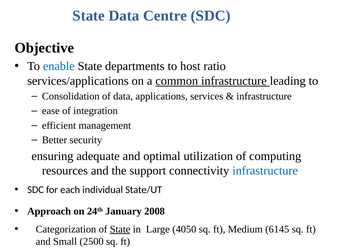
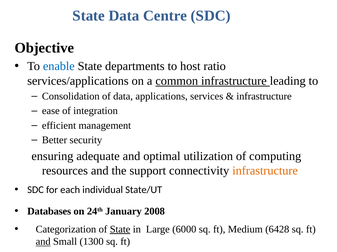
infrastructure at (265, 171) colour: blue -> orange
Approach: Approach -> Databases
4050: 4050 -> 6000
6145: 6145 -> 6428
and at (43, 242) underline: none -> present
2500: 2500 -> 1300
